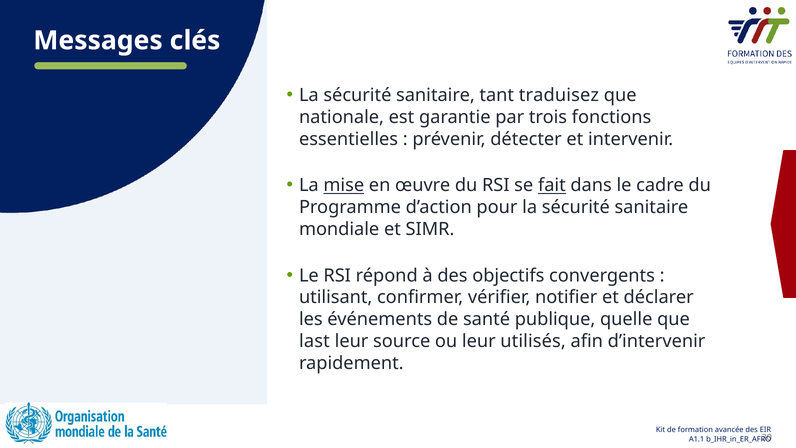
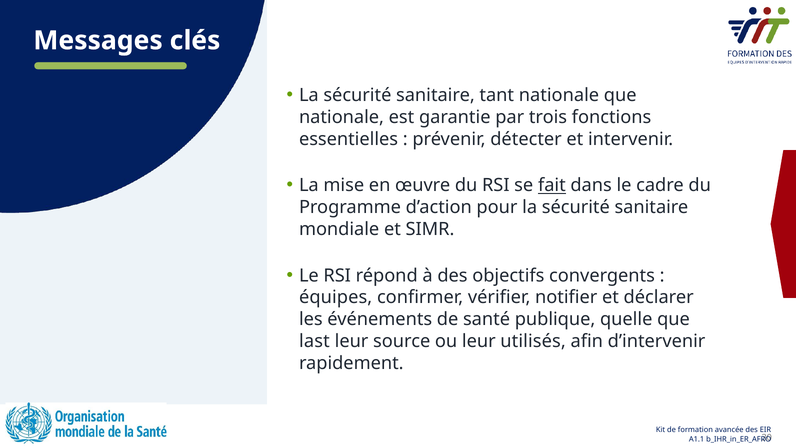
tant traduisez: traduisez -> nationale
mise underline: present -> none
utilisant: utilisant -> équipes
